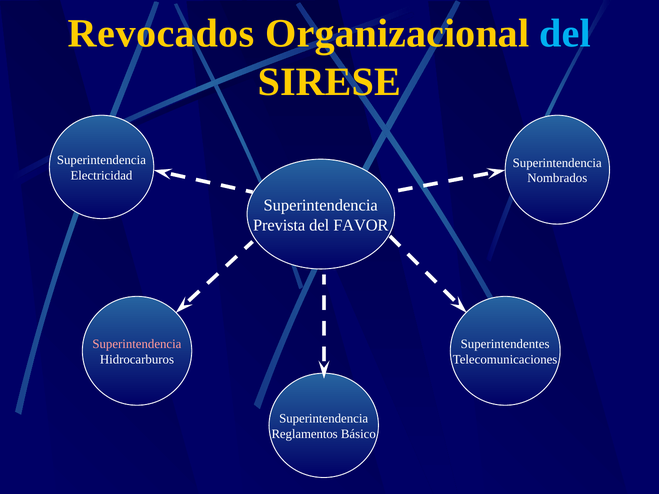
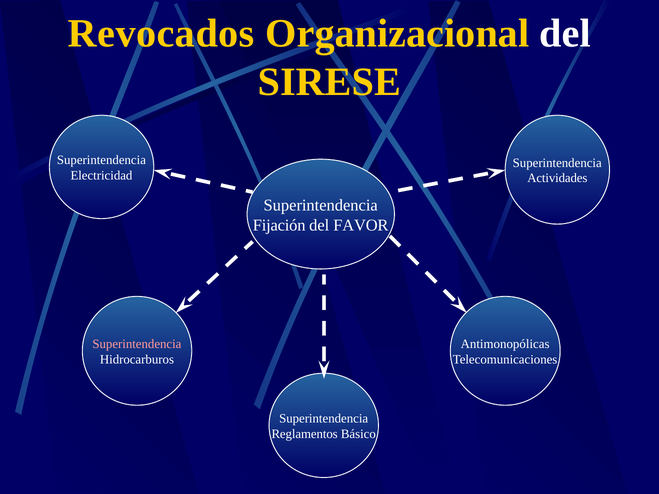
del at (565, 34) colour: light blue -> white
Nombrados: Nombrados -> Actividades
Prevista: Prevista -> Fijación
Superintendentes: Superintendentes -> Antimonopólicas
